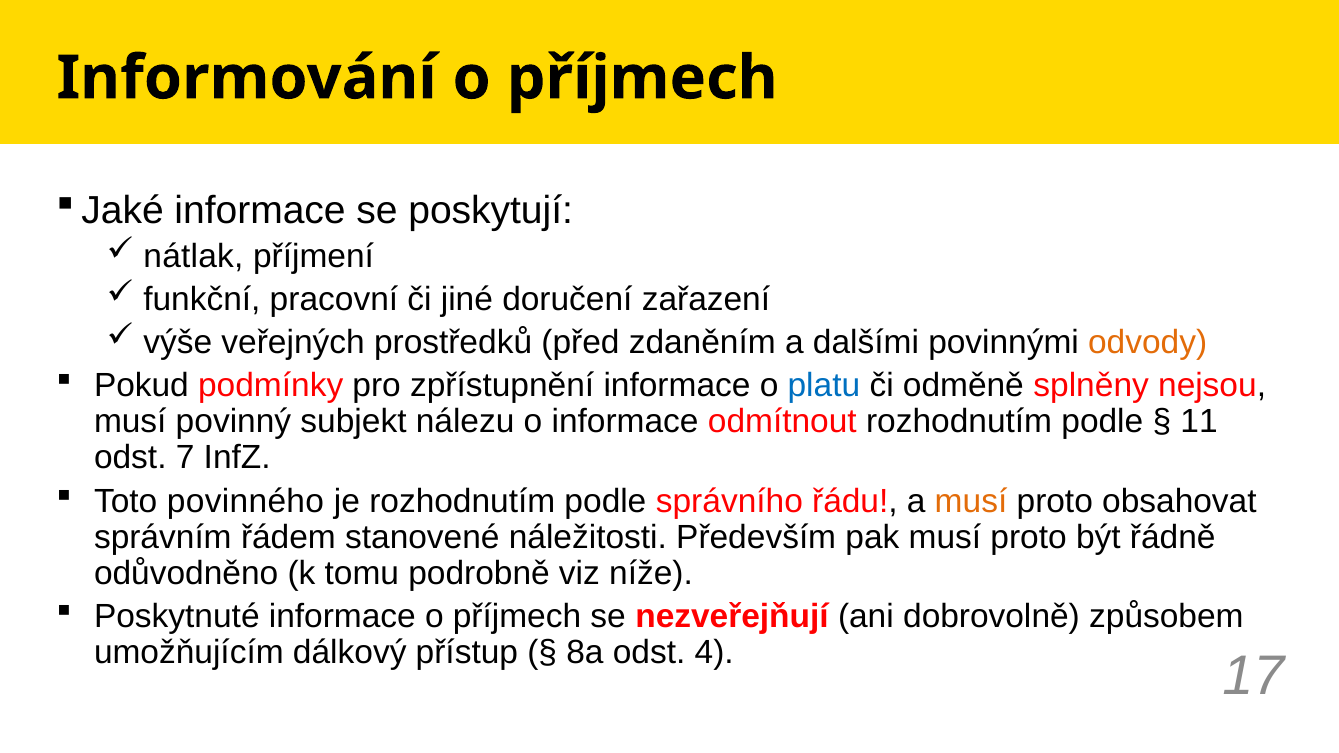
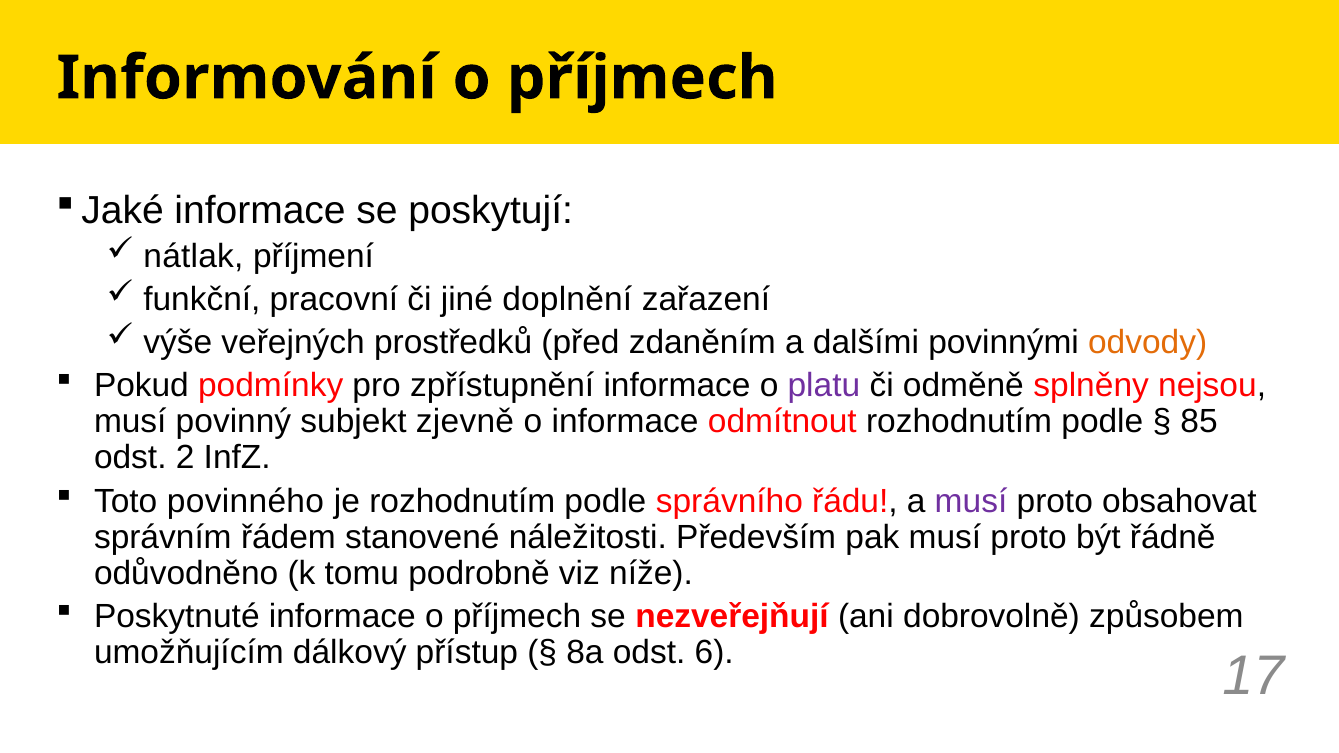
doručení: doručení -> doplnění
platu colour: blue -> purple
nálezu: nálezu -> zjevně
11: 11 -> 85
7: 7 -> 2
musí at (971, 501) colour: orange -> purple
4: 4 -> 6
